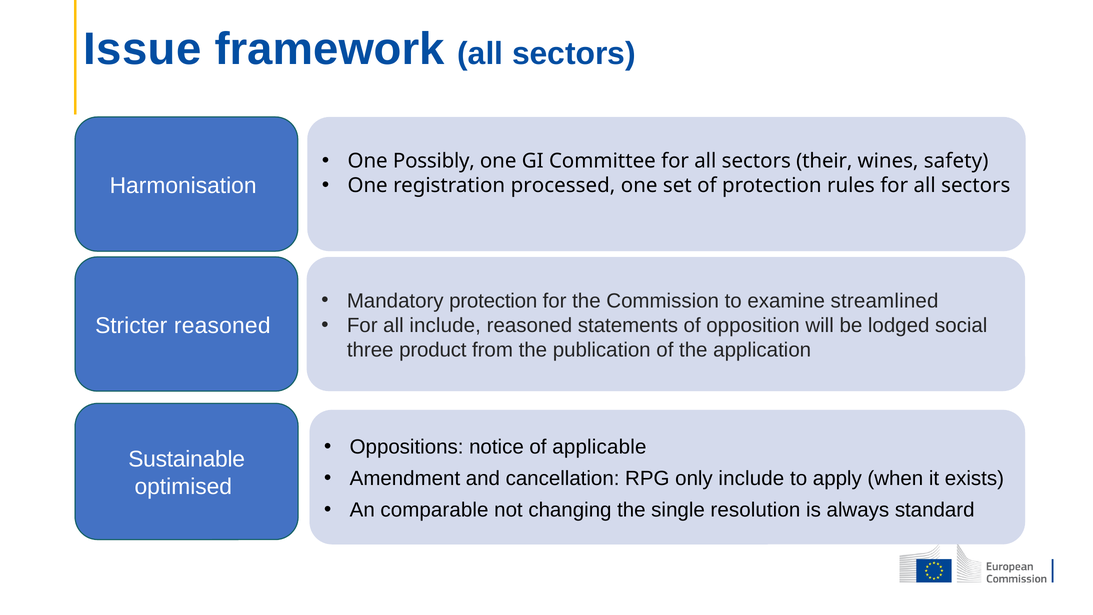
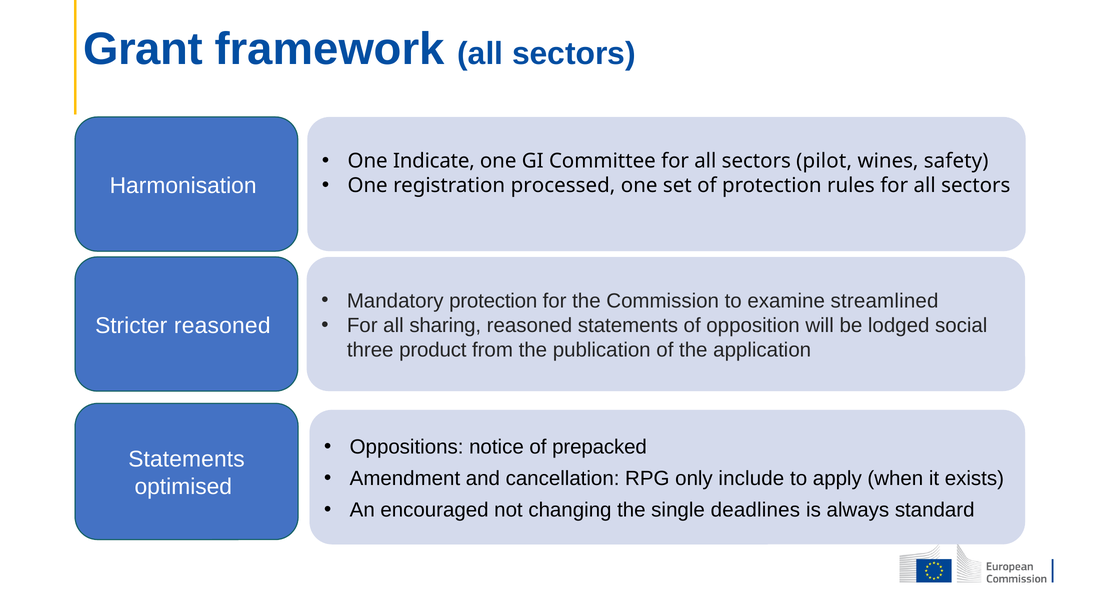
Issue: Issue -> Grant
Possibly: Possibly -> Indicate
their: their -> pilot
all include: include -> sharing
applicable: applicable -> prepacked
Sustainable at (187, 459): Sustainable -> Statements
comparable: comparable -> encouraged
resolution: resolution -> deadlines
